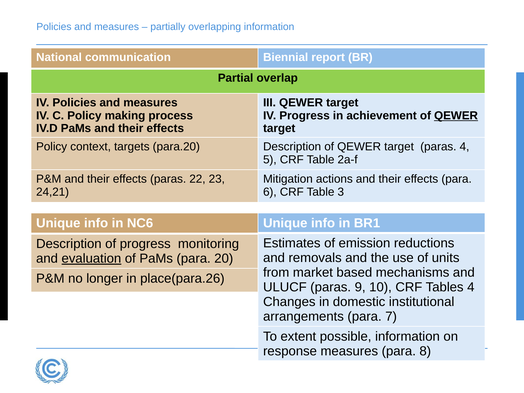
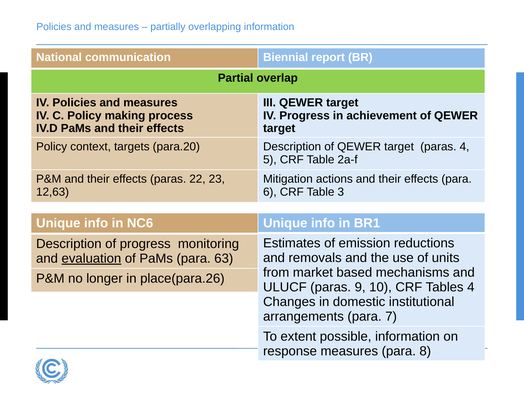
QEWER at (456, 116) underline: present -> none
24,21: 24,21 -> 12,63
20: 20 -> 63
